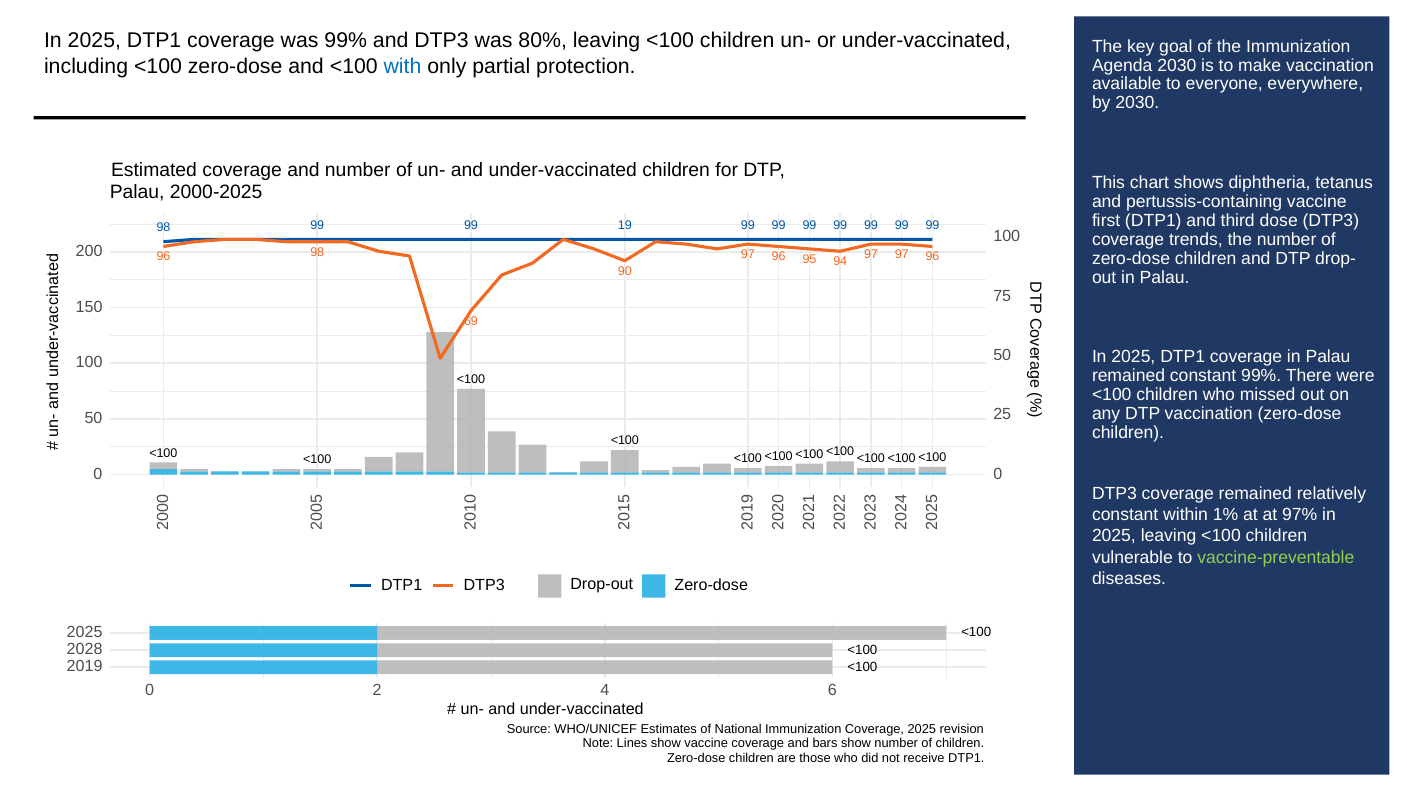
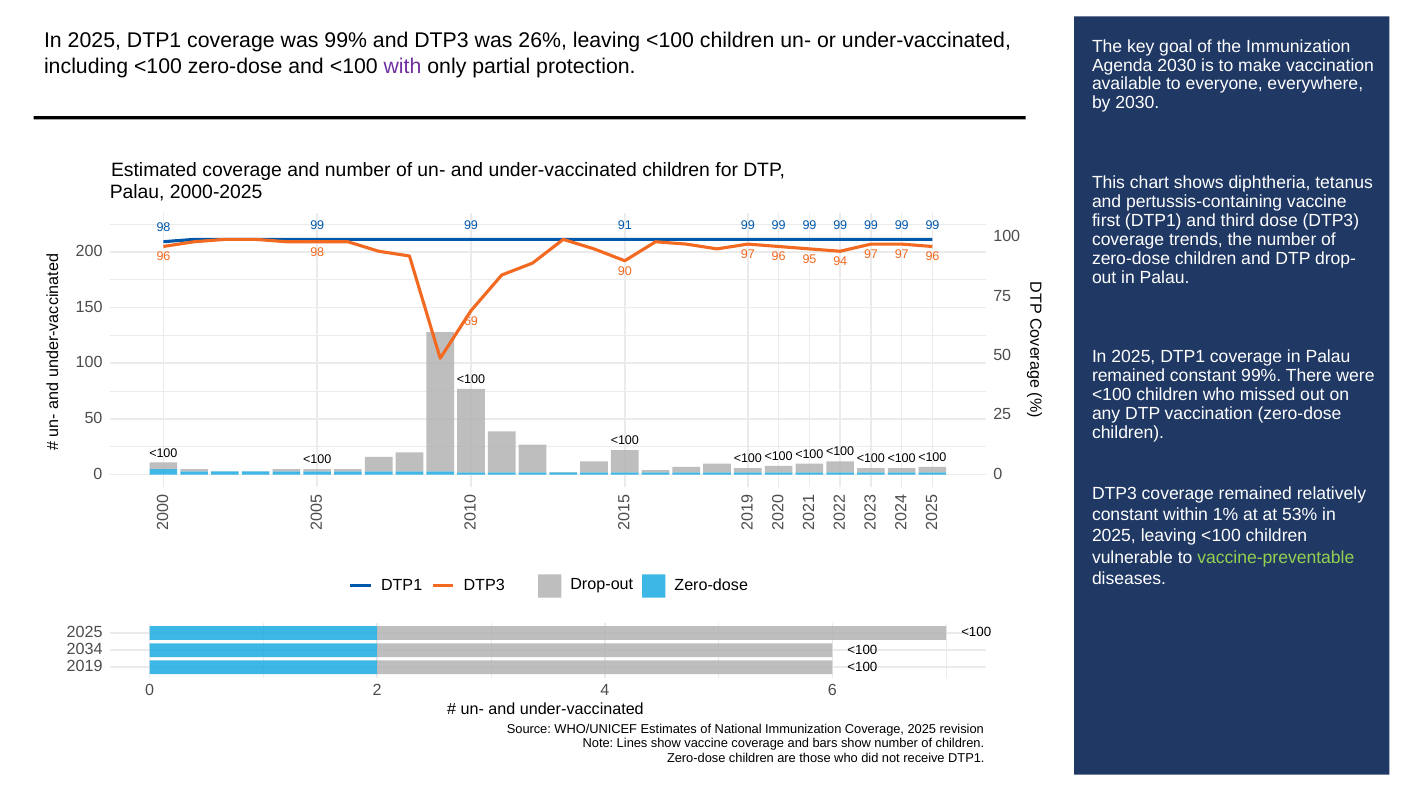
80%: 80% -> 26%
with colour: blue -> purple
19: 19 -> 91
97%: 97% -> 53%
2028: 2028 -> 2034
